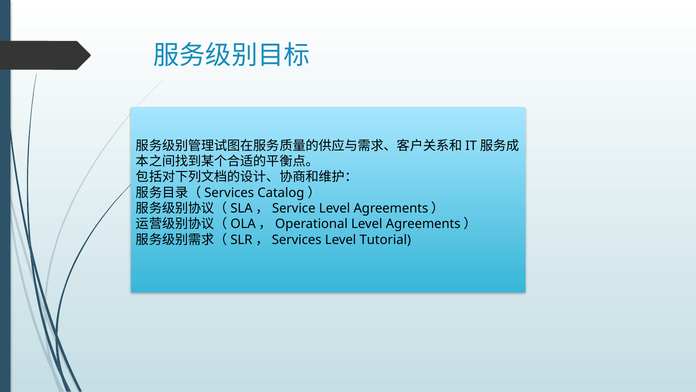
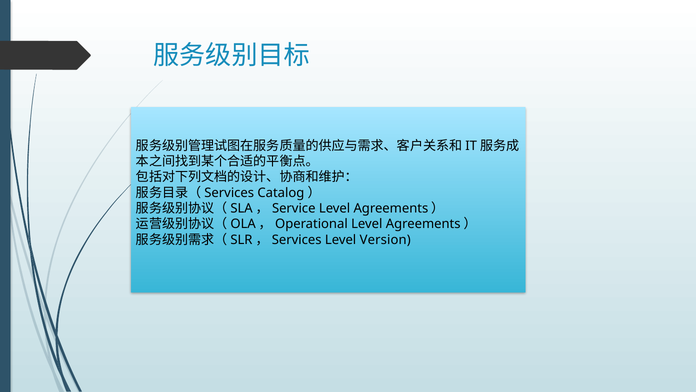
Tutorial: Tutorial -> Version
